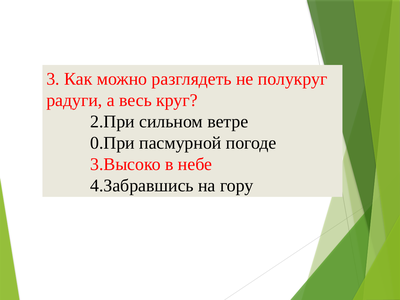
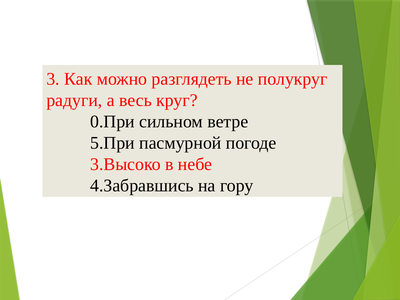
2.При: 2.При -> 0.При
0.При: 0.При -> 5.При
